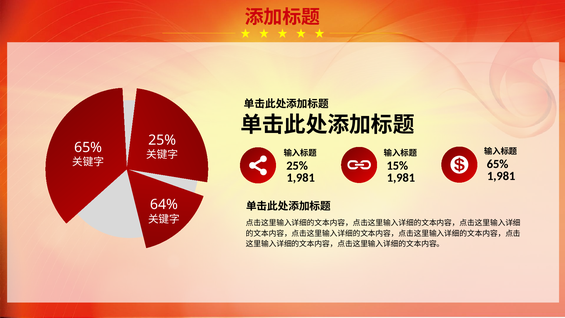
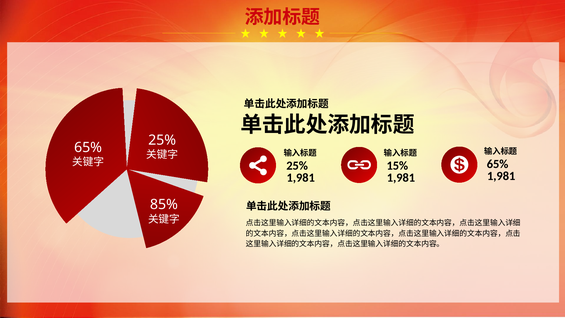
64%: 64% -> 85%
